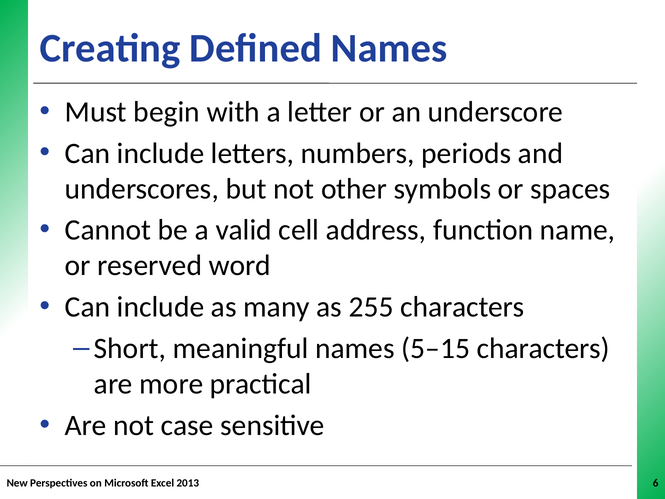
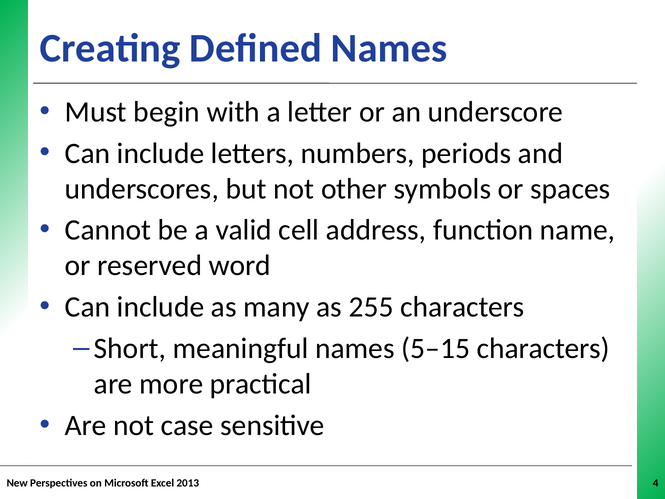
6: 6 -> 4
